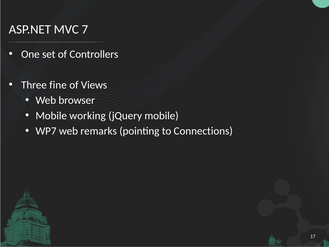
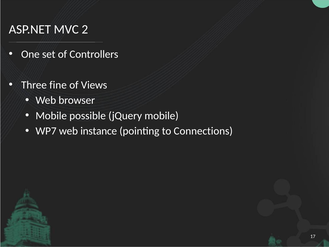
7: 7 -> 2
working: working -> possible
remarks: remarks -> instance
